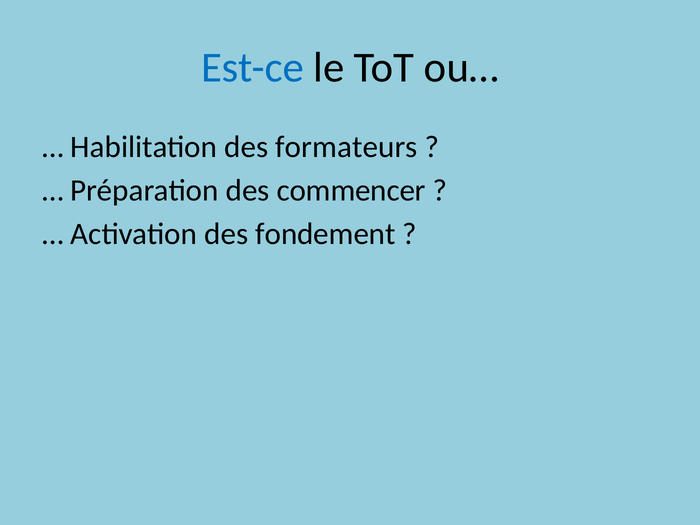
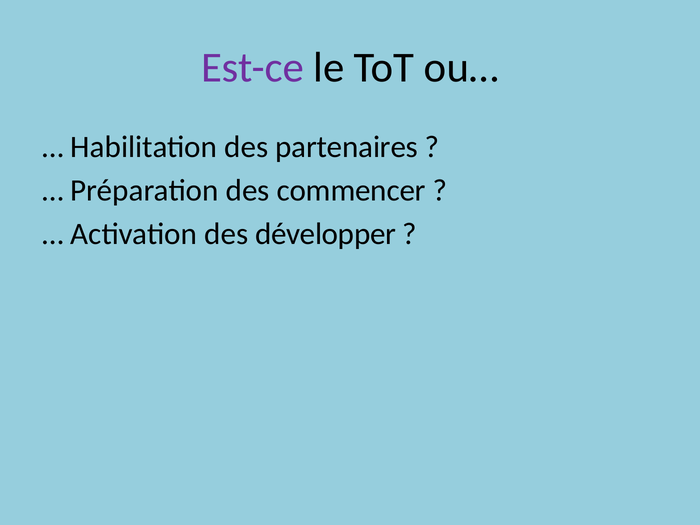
Est-ce colour: blue -> purple
formateurs: formateurs -> partenaires
fondement: fondement -> développer
